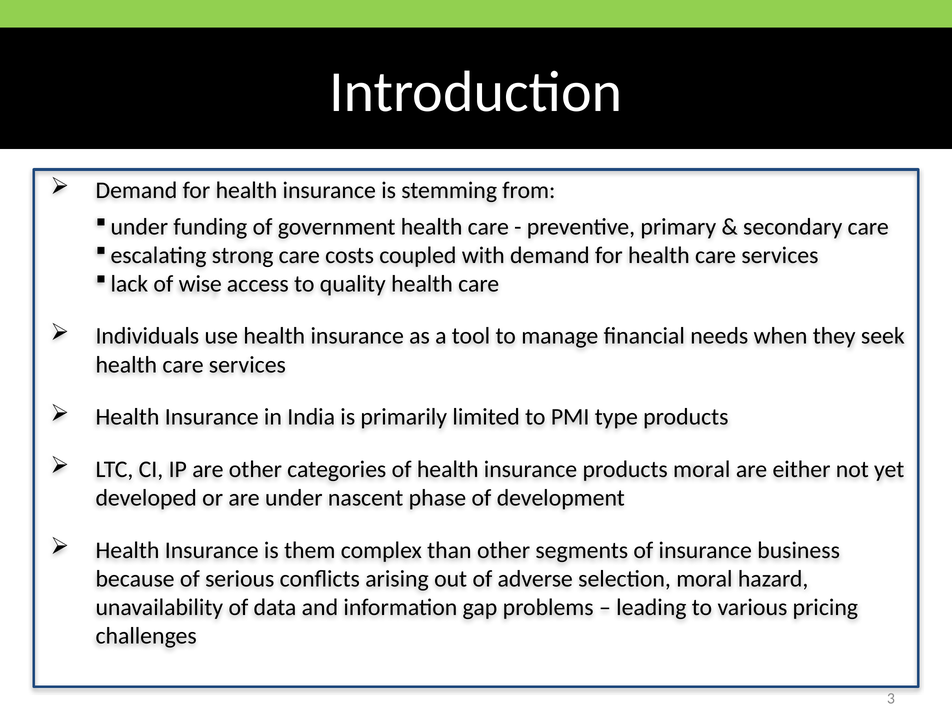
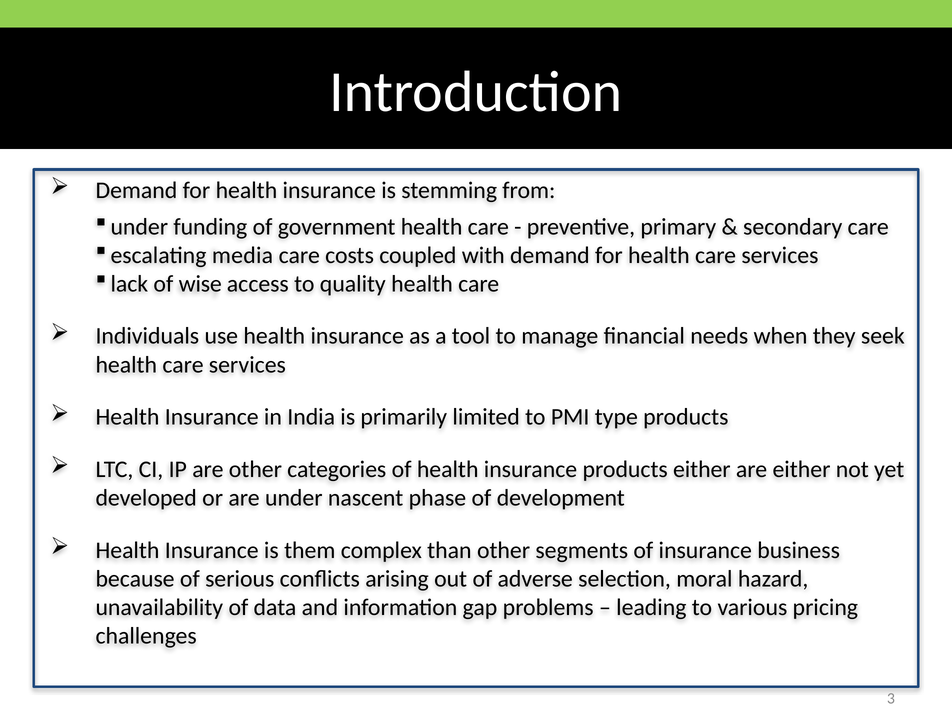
strong: strong -> media
products moral: moral -> either
